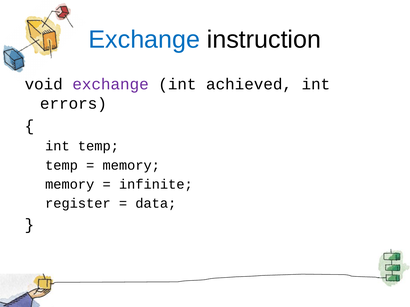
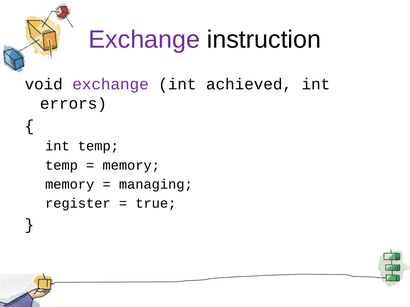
Exchange at (144, 40) colour: blue -> purple
infinite: infinite -> managing
data: data -> true
